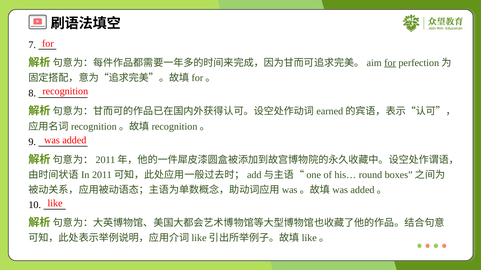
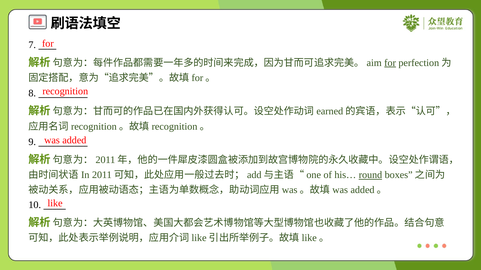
round underline: none -> present
